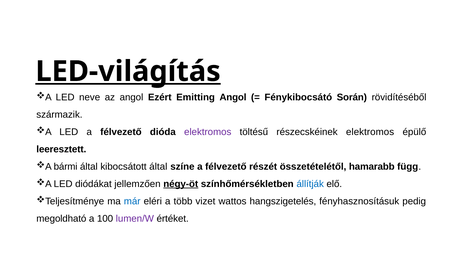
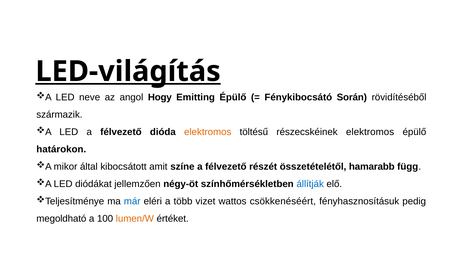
Ezért: Ezért -> Hogy
Emitting Angol: Angol -> Épülő
elektromos at (208, 132) colour: purple -> orange
leeresztett: leeresztett -> határokon
bármi: bármi -> mikor
kibocsátott által: által -> amit
négy-öt underline: present -> none
hangszigetelés: hangszigetelés -> csökkenéséért
lumen/W colour: purple -> orange
